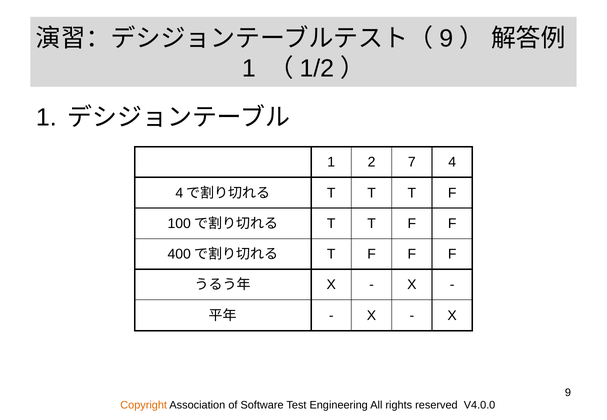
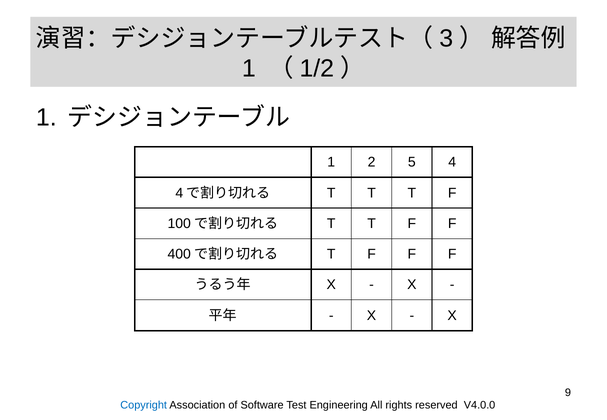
9 at (446, 39): 9 -> 3
7: 7 -> 5
Copyright colour: orange -> blue
